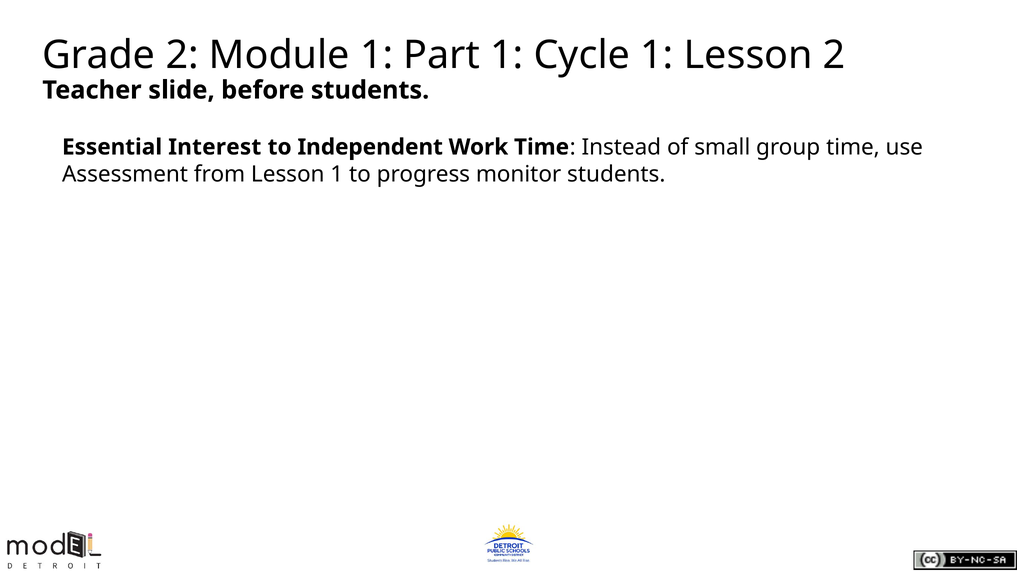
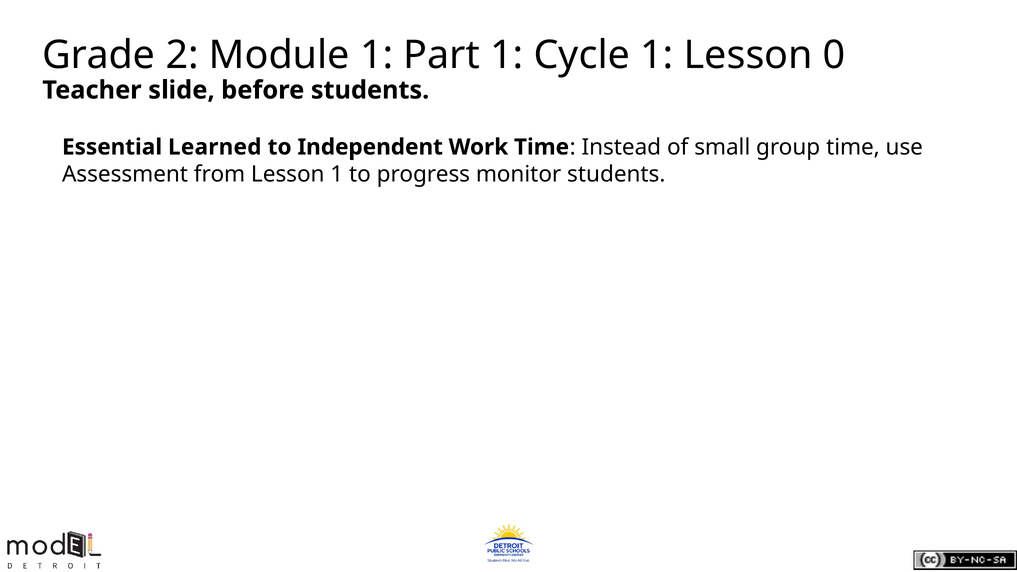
Lesson 2: 2 -> 0
Interest: Interest -> Learned
